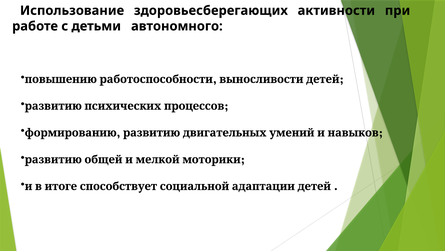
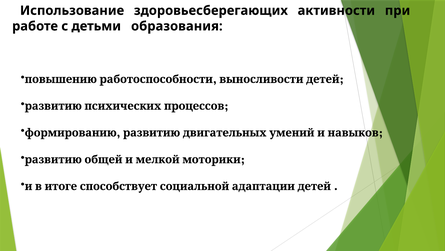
автономного: автономного -> образования
